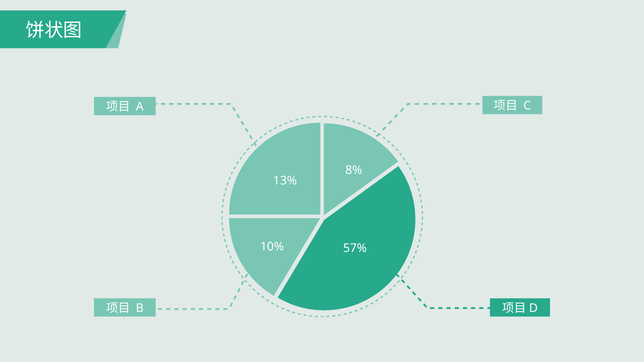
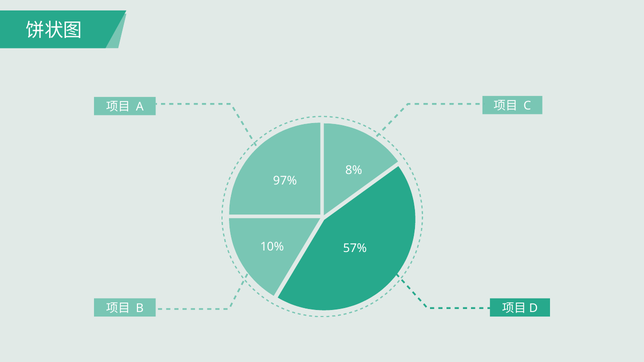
13%: 13% -> 97%
